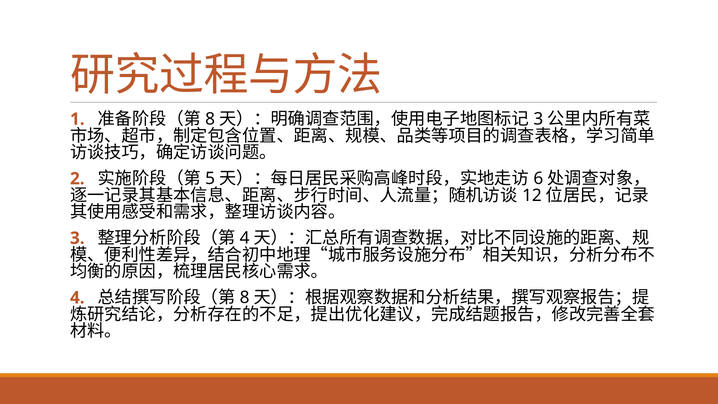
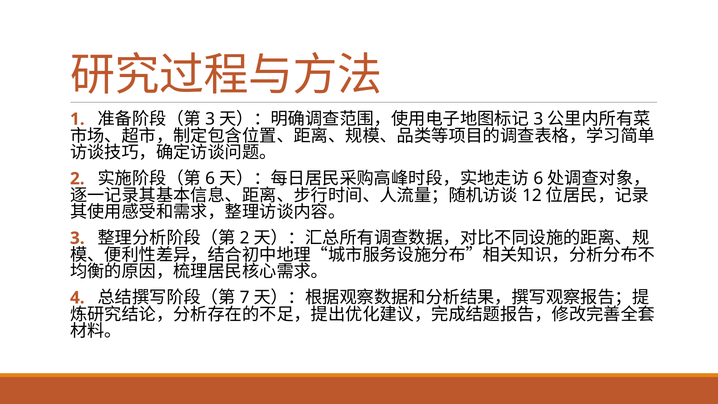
8 at (210, 119): 8 -> 3
5 at (210, 179): 5 -> 6
4 at (245, 238): 4 -> 2
8 at (245, 298): 8 -> 7
